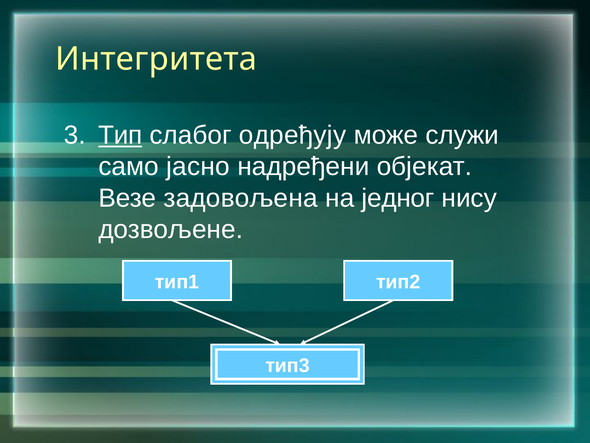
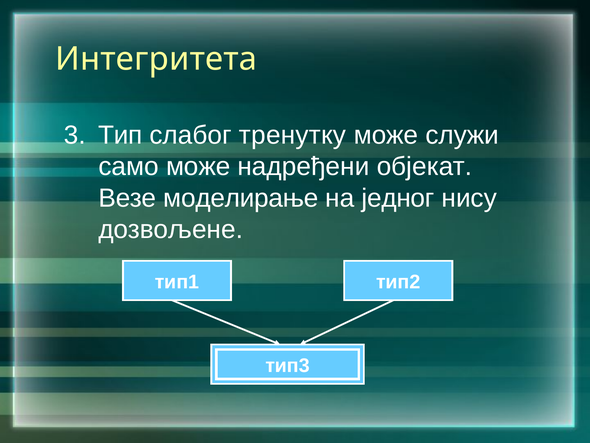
Тип underline: present -> none
одређују: одређују -> тренутку
само јасно: јасно -> може
задовољена: задовољена -> моделирање
